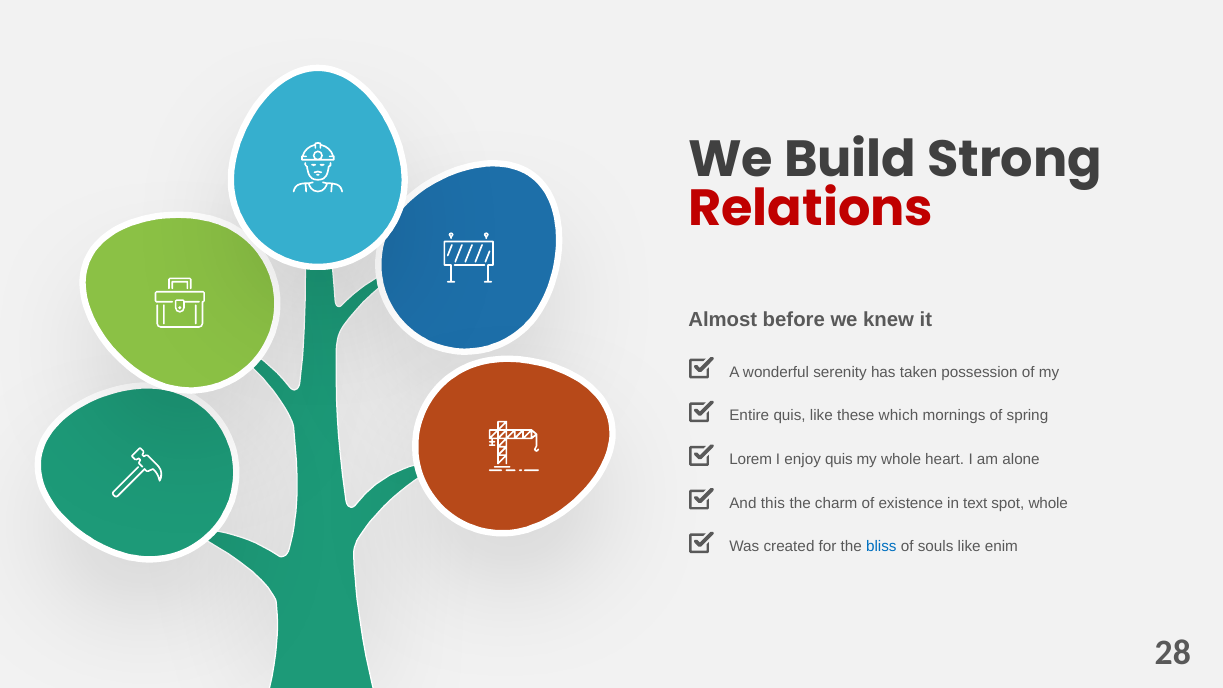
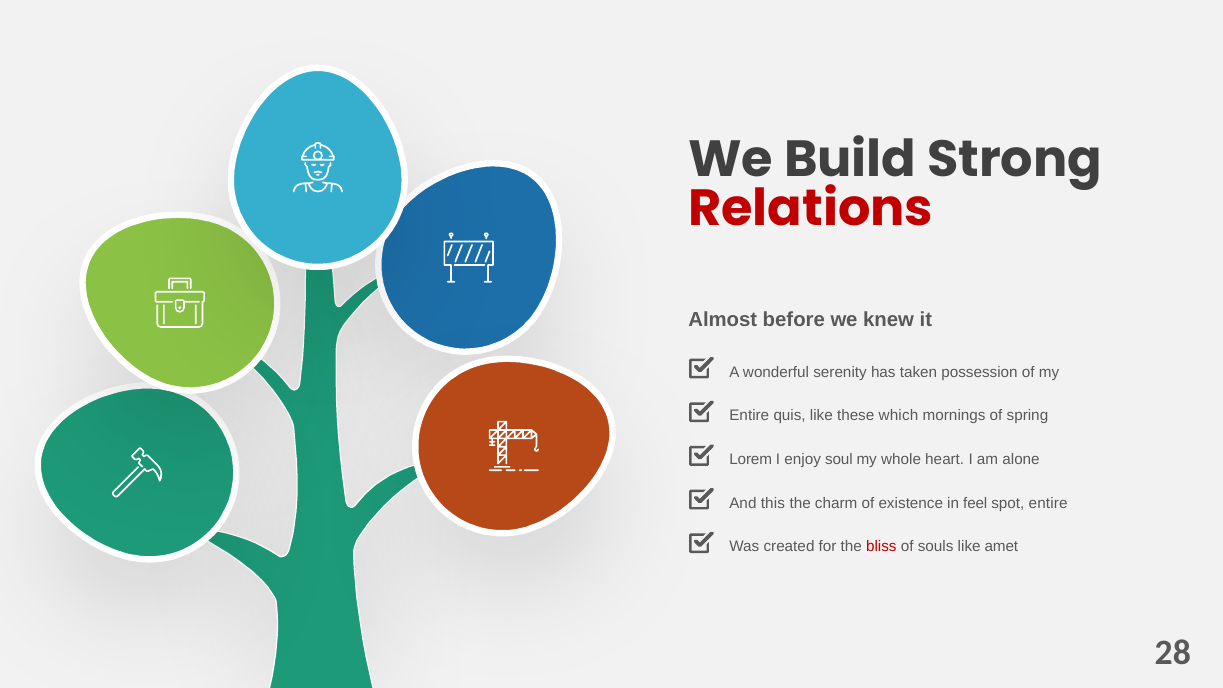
enjoy quis: quis -> soul
text: text -> feel
spot whole: whole -> entire
bliss colour: blue -> red
enim: enim -> amet
